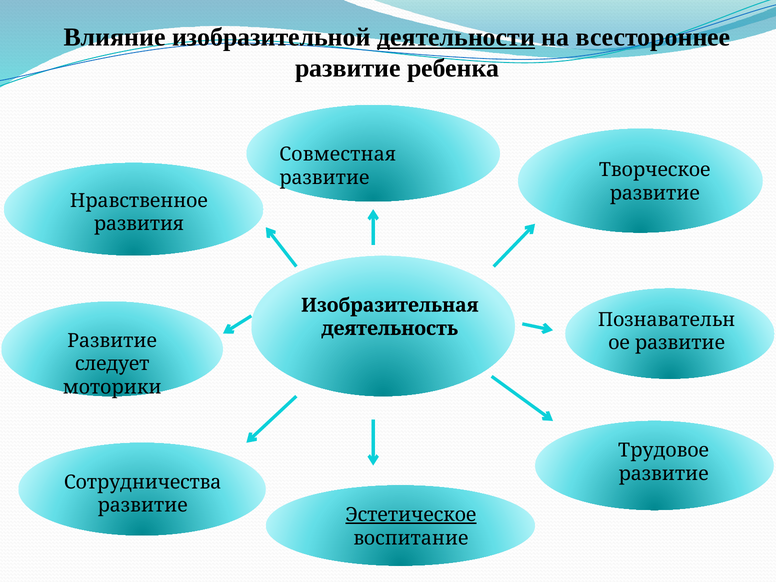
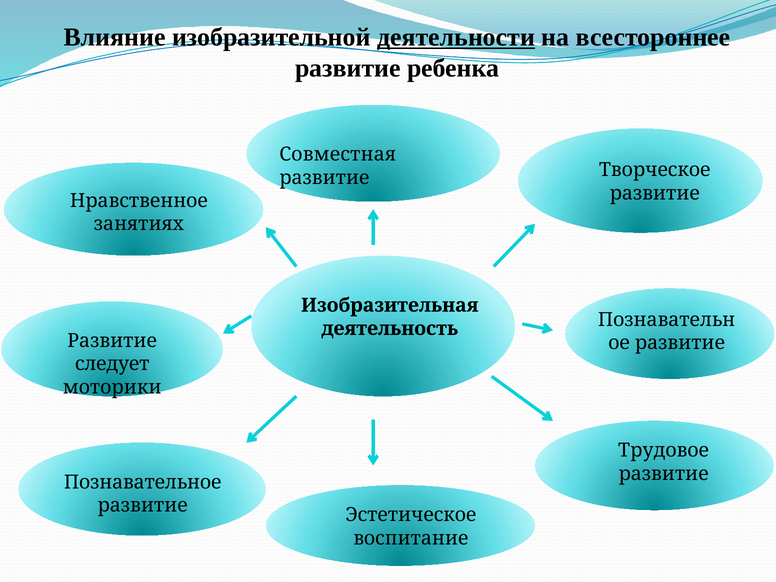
развития: развития -> занятиях
Сотрудничества: Сотрудничества -> Познавательное
Эстетическое underline: present -> none
